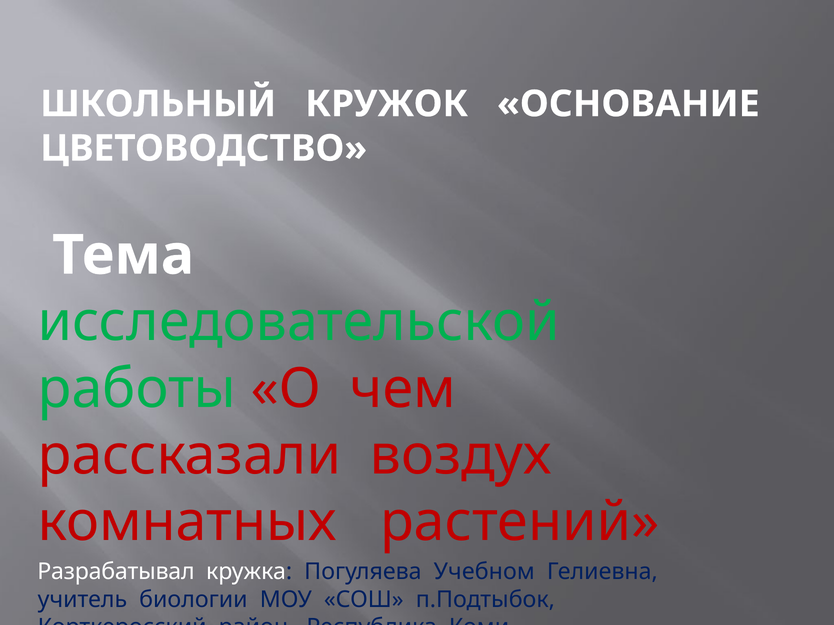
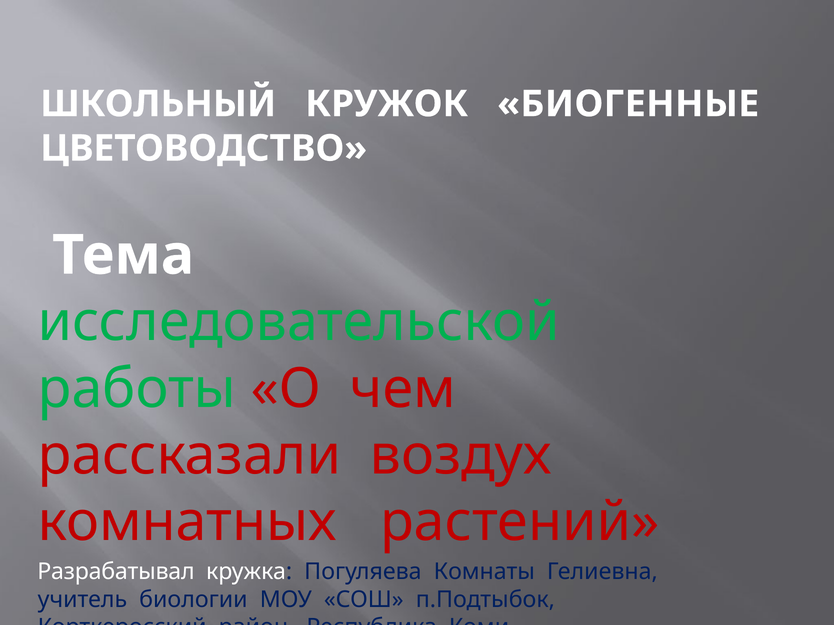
ОСНОВАНИЕ: ОСНОВАНИЕ -> БИОГЕННЫЕ
Учебном: Учебном -> Комнаты
